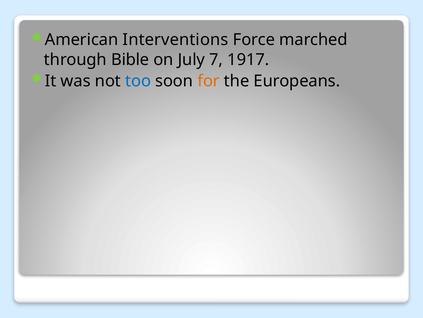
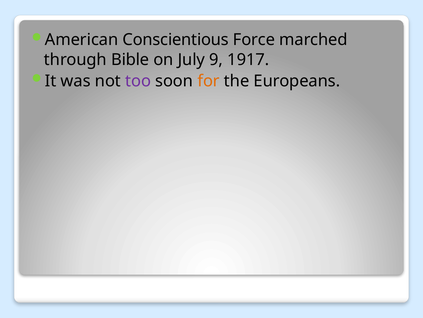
Interventions: Interventions -> Conscientious
7: 7 -> 9
too colour: blue -> purple
